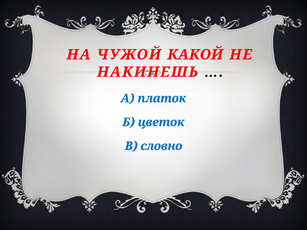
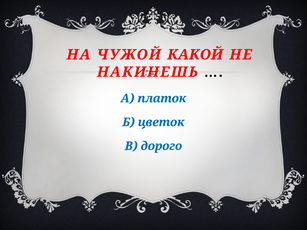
словно: словно -> дорого
